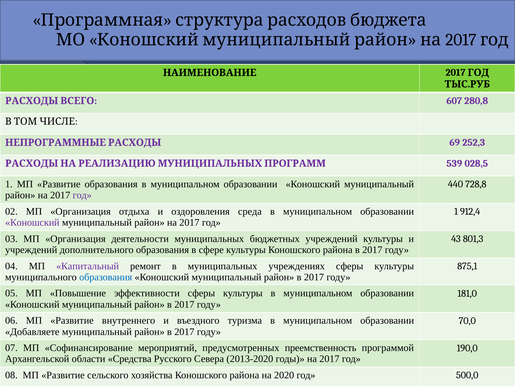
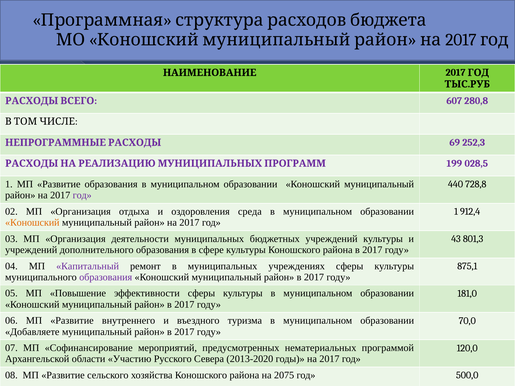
539: 539 -> 199
Коношский at (32, 223) colour: purple -> orange
образования at (106, 277) colour: blue -> purple
преемственность: преемственность -> нематериальных
190,0: 190,0 -> 120,0
области Средства: Средства -> Участию
2020: 2020 -> 2075
